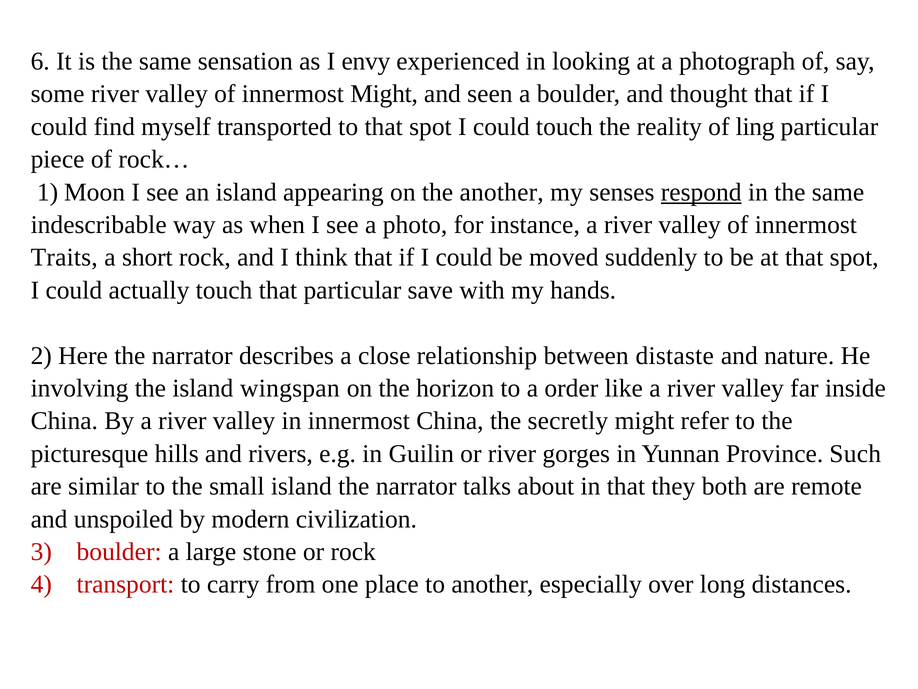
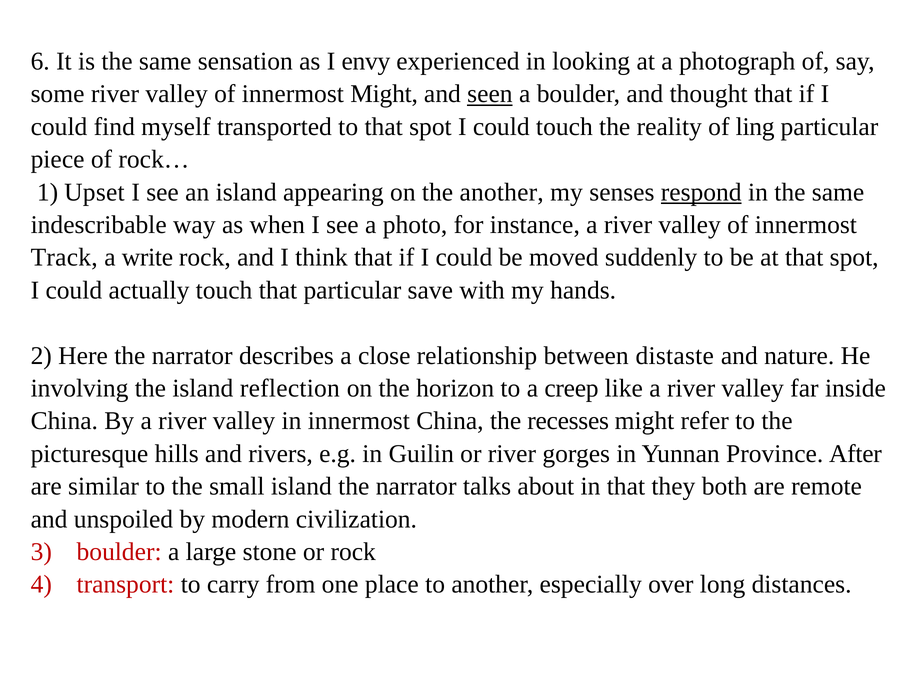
seen underline: none -> present
Moon: Moon -> Upset
Traits: Traits -> Track
short: short -> write
wingspan: wingspan -> reflection
order: order -> creep
secretly: secretly -> recesses
Such: Such -> After
